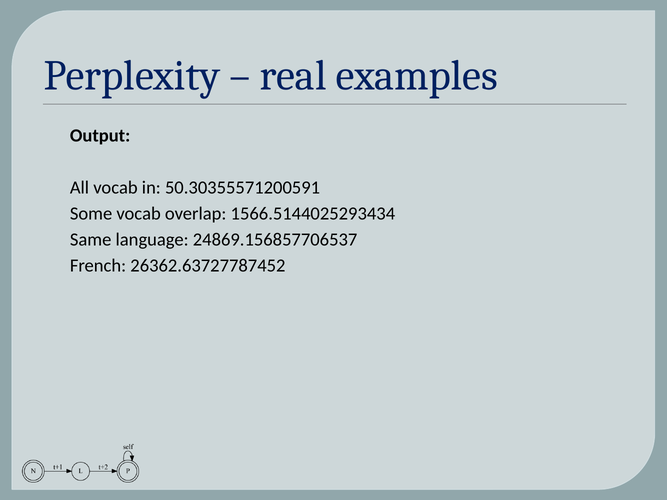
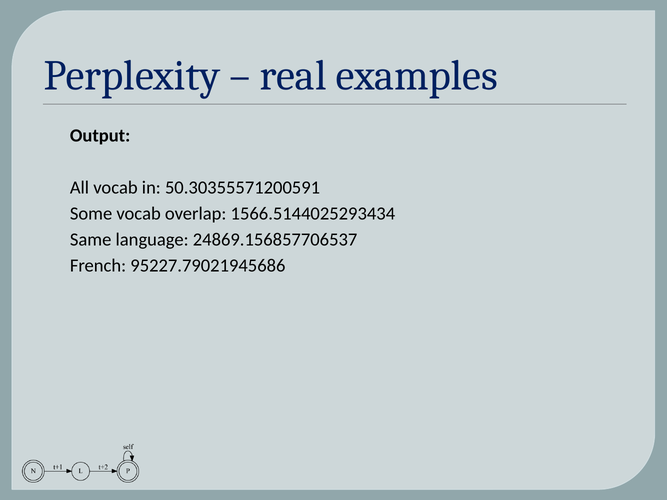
26362.63727787452: 26362.63727787452 -> 95227.79021945686
